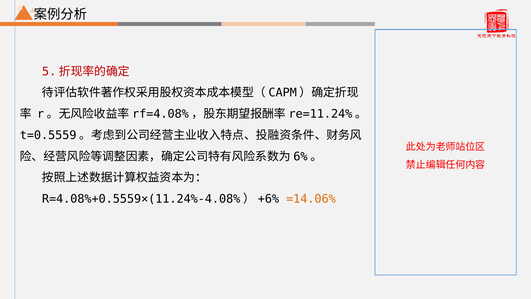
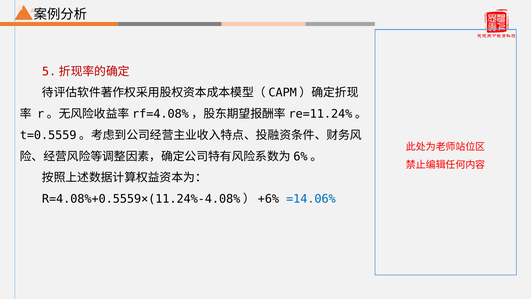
=14.06% colour: orange -> blue
